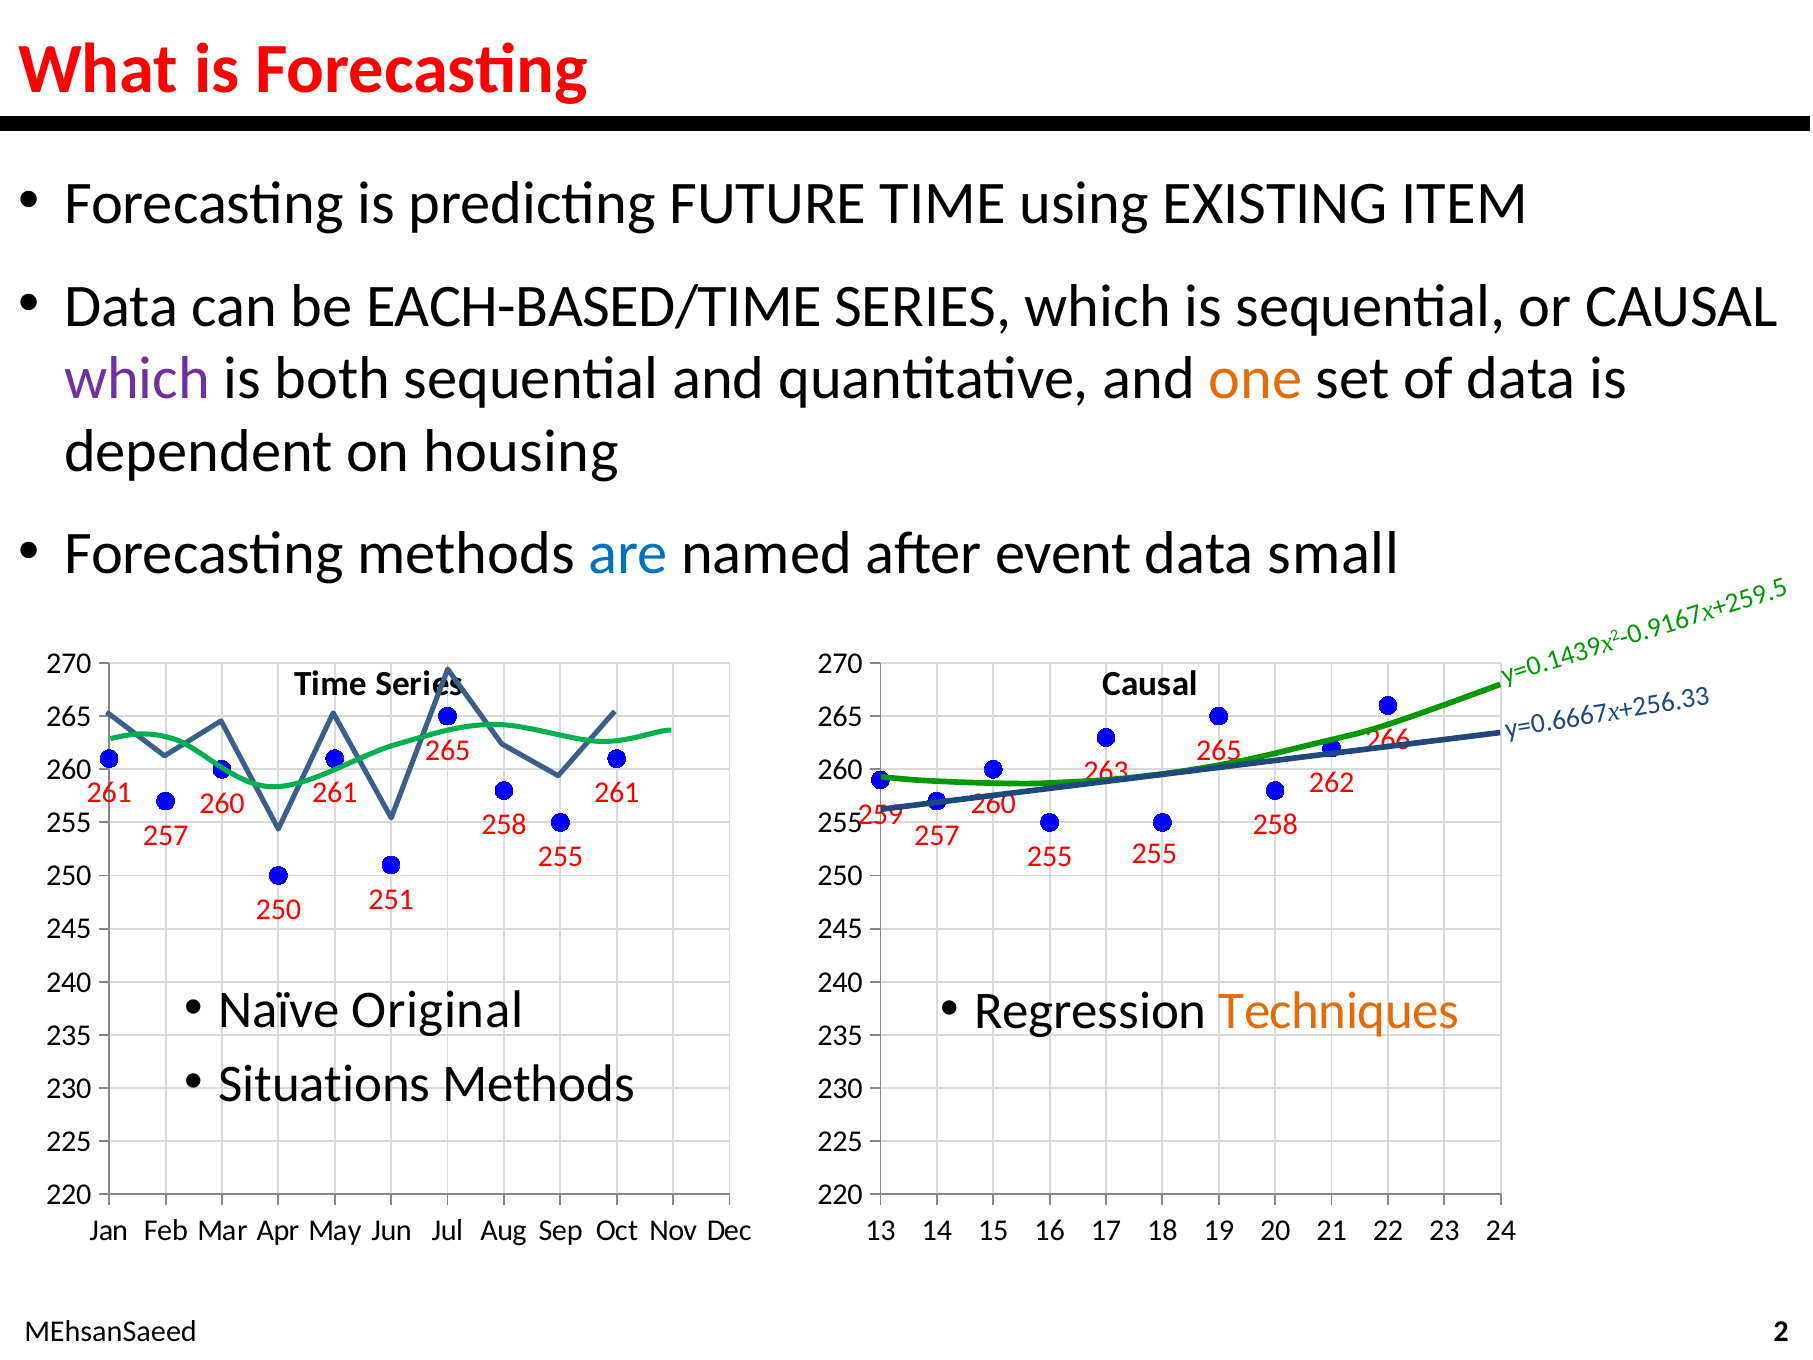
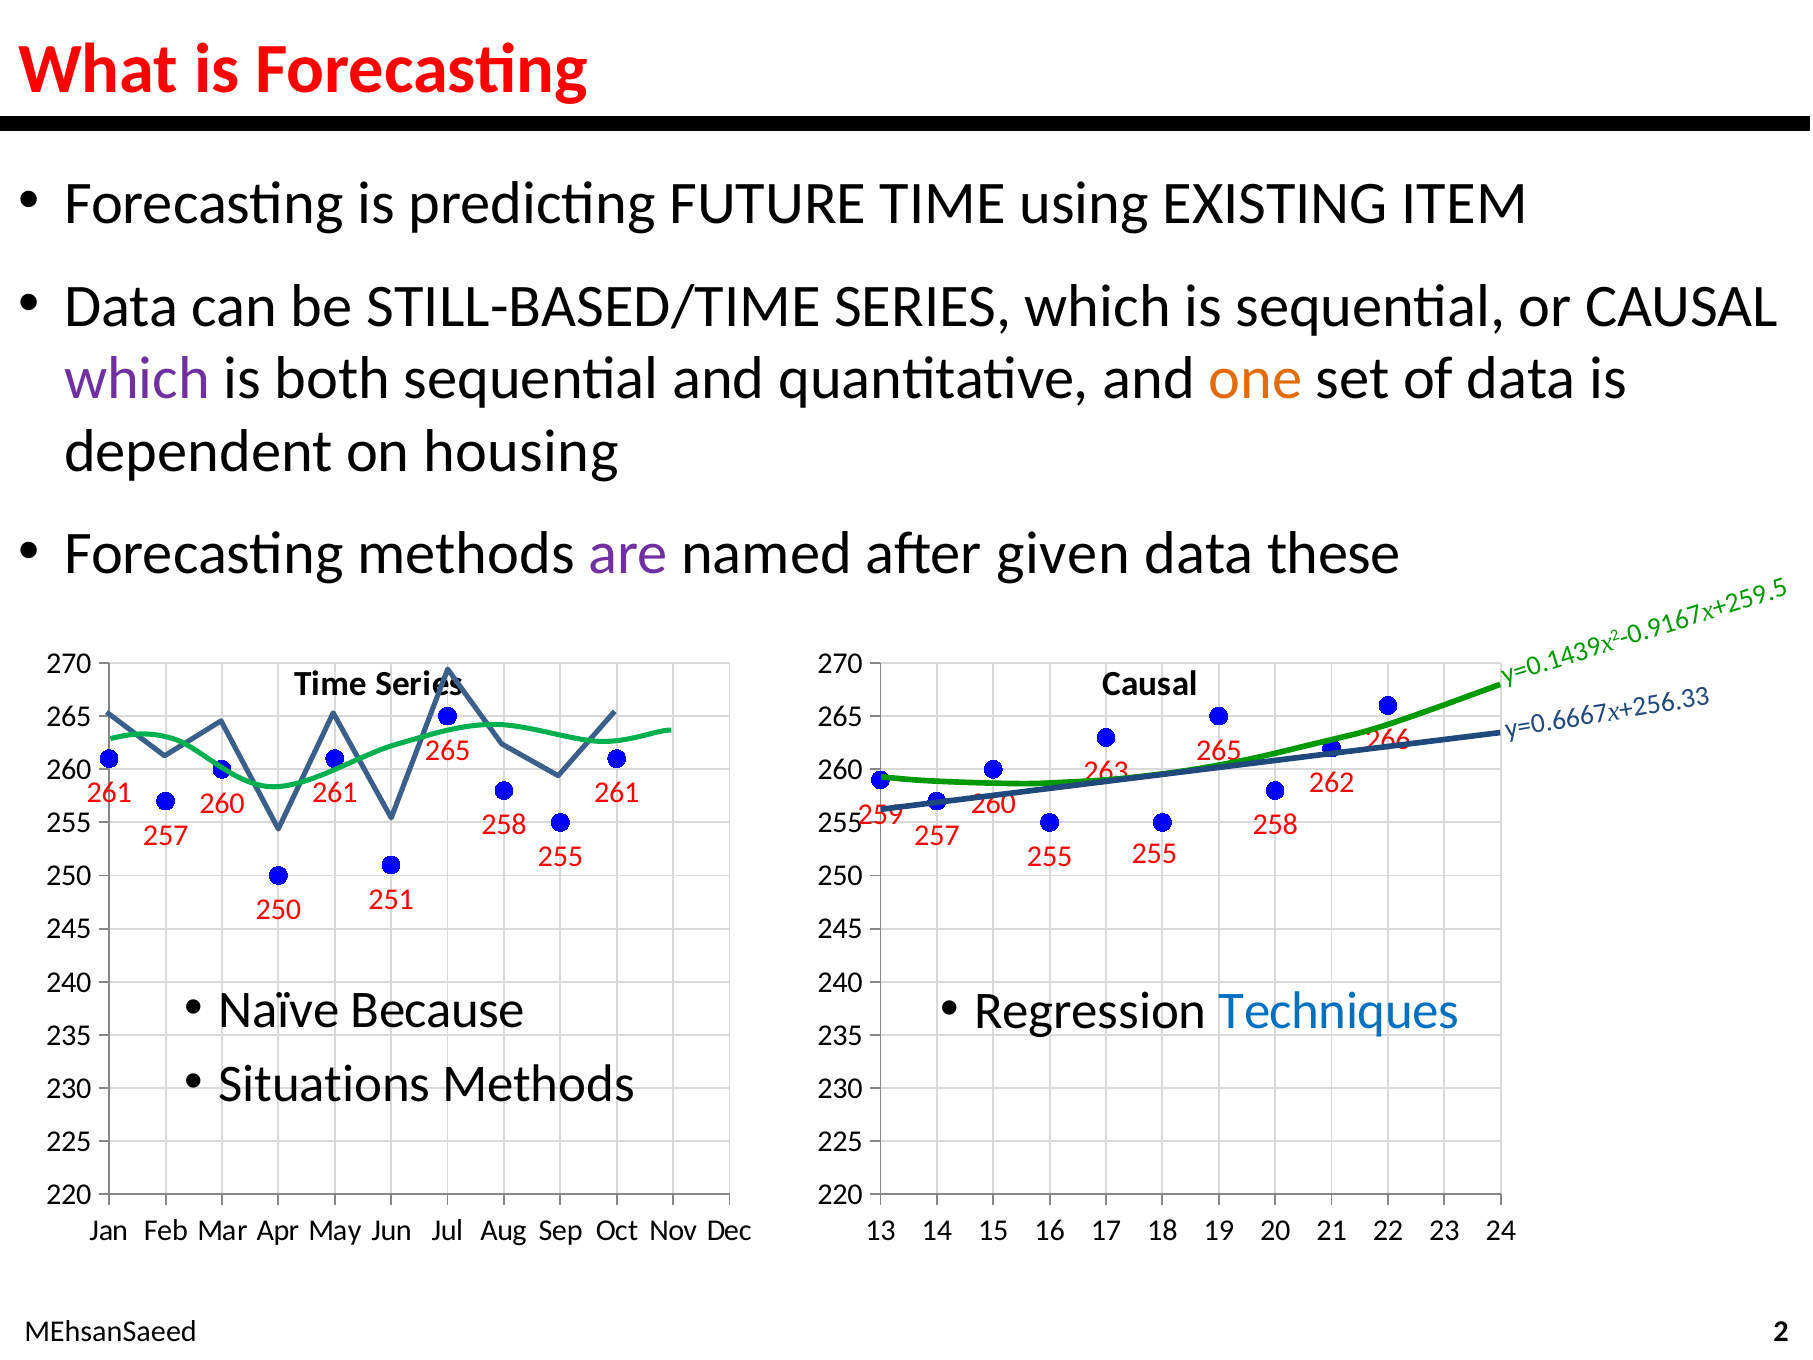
EACH-BASED/TIME: EACH-BASED/TIME -> STILL-BASED/TIME
are colour: blue -> purple
event: event -> given
small: small -> these
Original: Original -> Because
Techniques colour: orange -> blue
